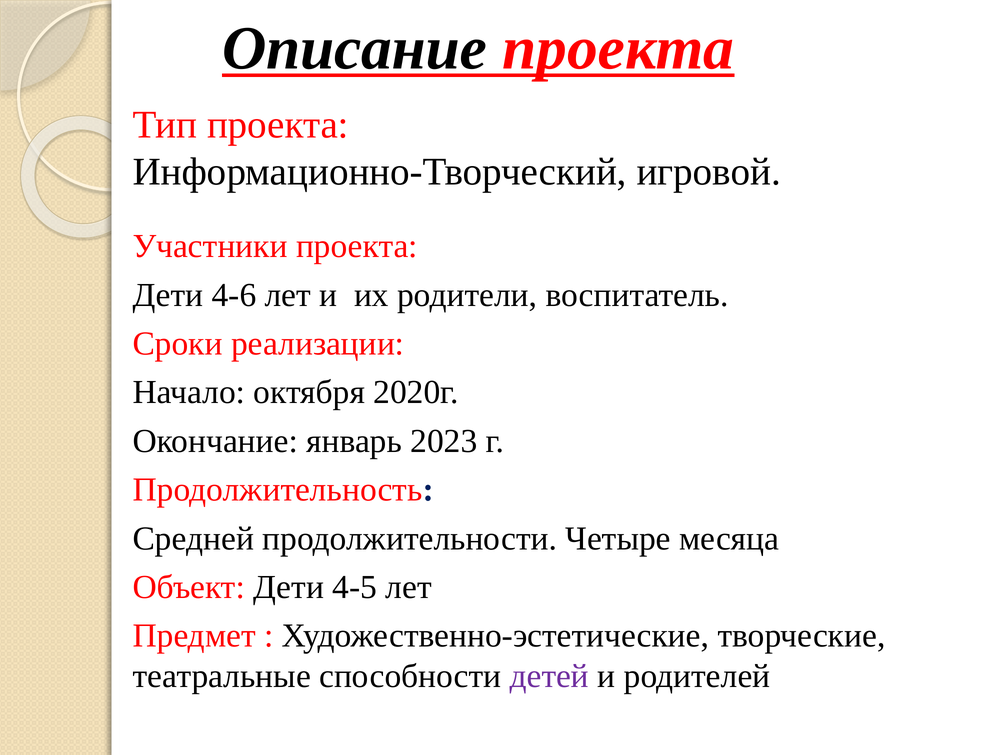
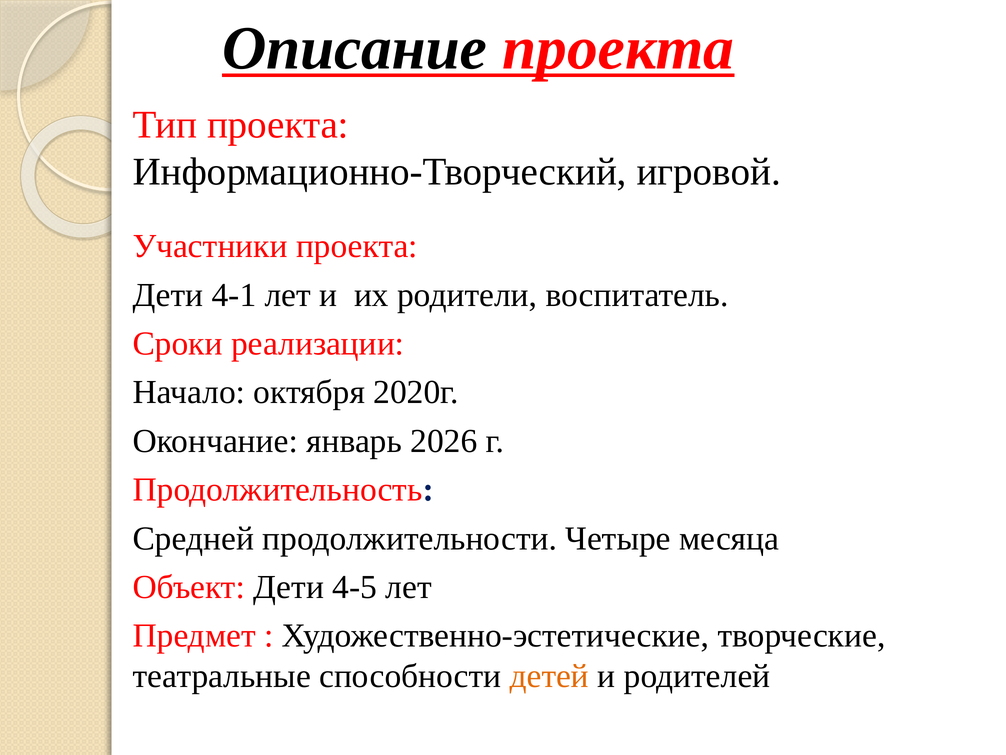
4-6: 4-6 -> 4-1
2023: 2023 -> 2026
детей colour: purple -> orange
